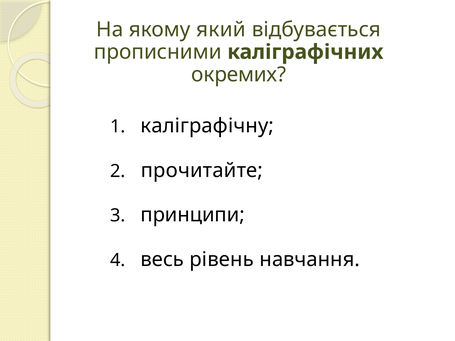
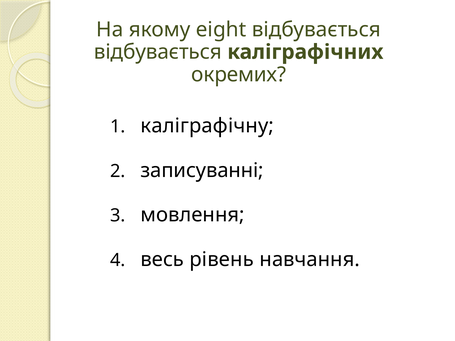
який: який -> eight
прописними at (158, 52): прописними -> відбувається
прочитайте: прочитайте -> записуванні
принципи: принципи -> мовлення
